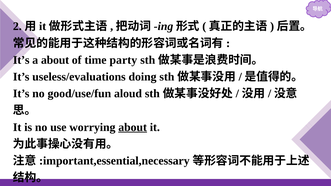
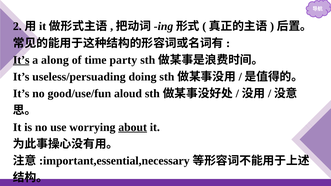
It’s at (21, 60) underline: none -> present
a about: about -> along
useless/evaluations: useless/evaluations -> useless/persuading
